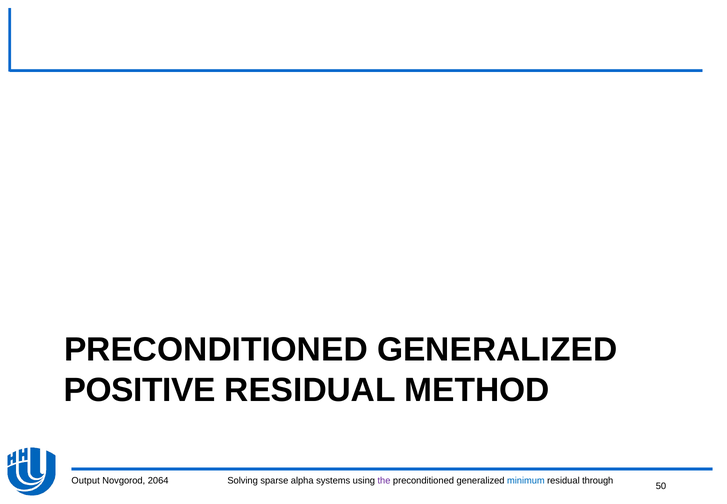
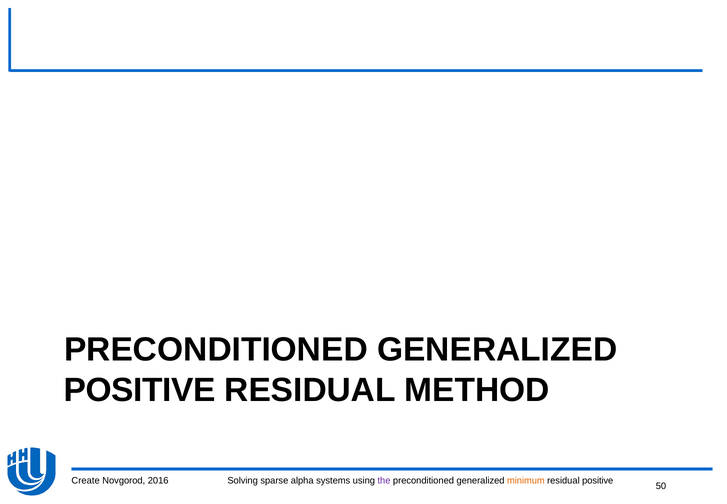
Output: Output -> Create
2064: 2064 -> 2016
minimum colour: blue -> orange
residual through: through -> positive
